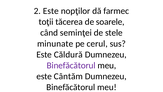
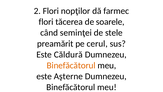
2 Este: Este -> Flori
toţii at (46, 22): toţii -> flori
minunate: minunate -> preamărit
Binefăcătorul at (71, 65) colour: purple -> orange
Cântăm: Cântăm -> Aşterne
